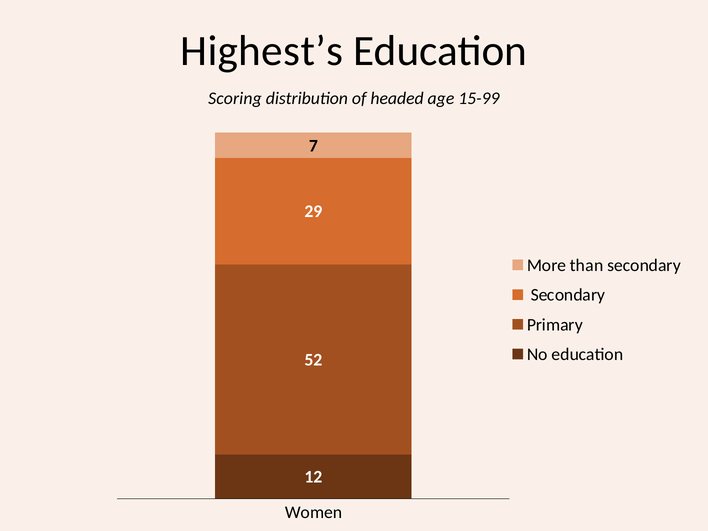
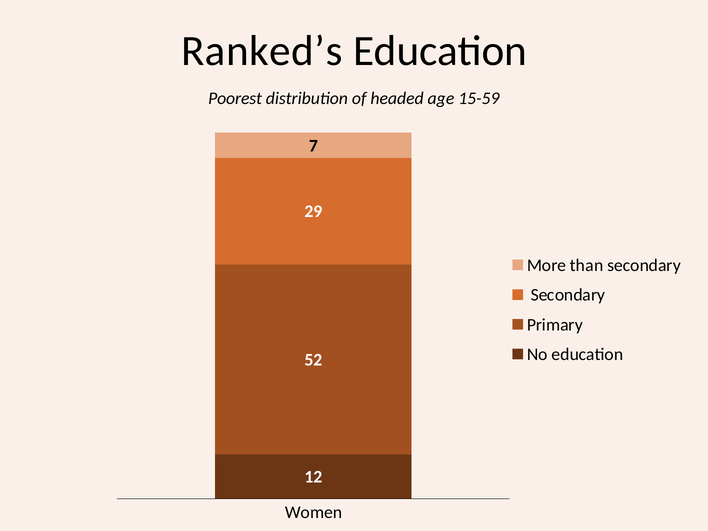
Highest’s: Highest’s -> Ranked’s
Scoring: Scoring -> Poorest
15-99: 15-99 -> 15-59
